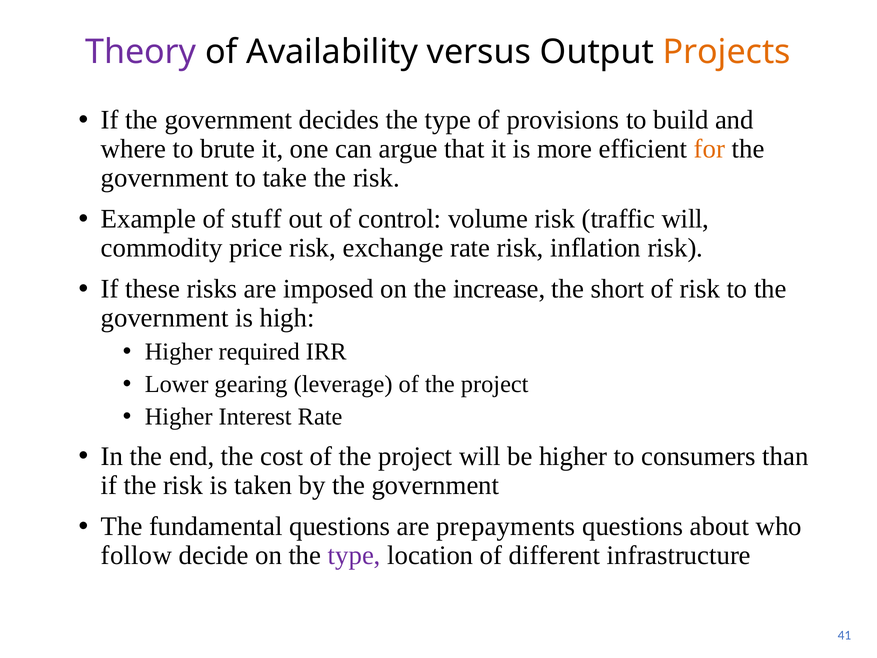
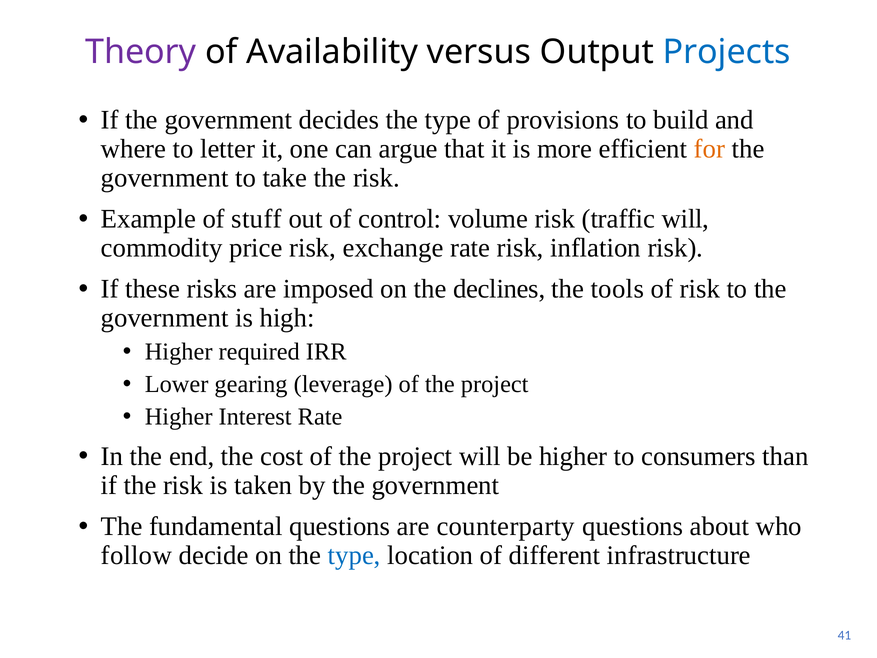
Projects colour: orange -> blue
brute: brute -> letter
increase: increase -> declines
short: short -> tools
prepayments: prepayments -> counterparty
type at (354, 555) colour: purple -> blue
